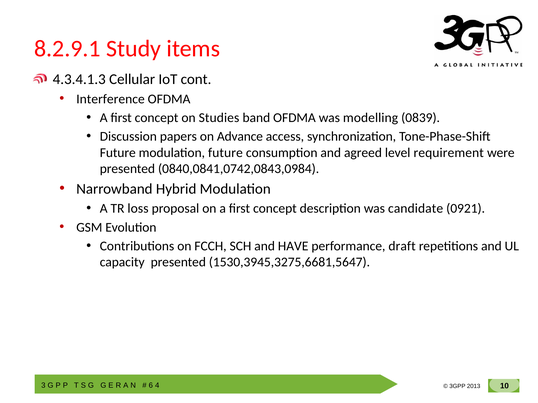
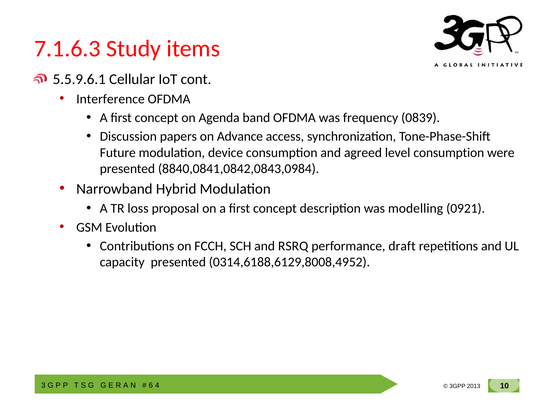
8.2.9.1: 8.2.9.1 -> 7.1.6.3
4.3.4.1.3: 4.3.4.1.3 -> 5.5.9.6.1
Studies: Studies -> Agenda
modelling: modelling -> frequency
modulation future: future -> device
level requirement: requirement -> consumption
0840,0841,0742,0843,0984: 0840,0841,0742,0843,0984 -> 8840,0841,0842,0843,0984
candidate: candidate -> modelling
HAVE: HAVE -> RSRQ
1530,3945,3275,6681,5647: 1530,3945,3275,6681,5647 -> 0314,6188,6129,8008,4952
